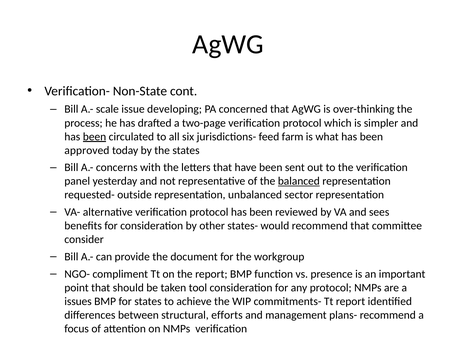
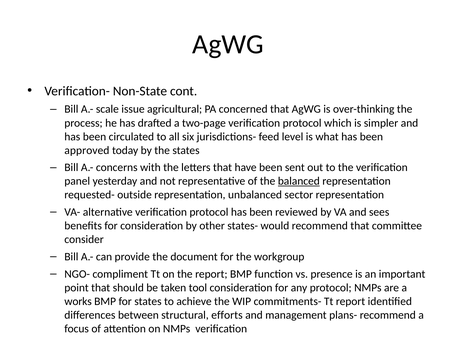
developing: developing -> agricultural
been at (95, 137) underline: present -> none
farm: farm -> level
issues: issues -> works
